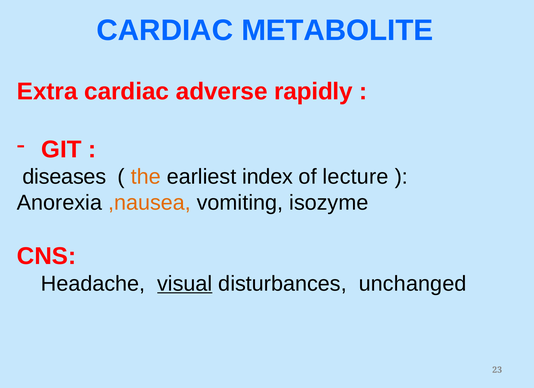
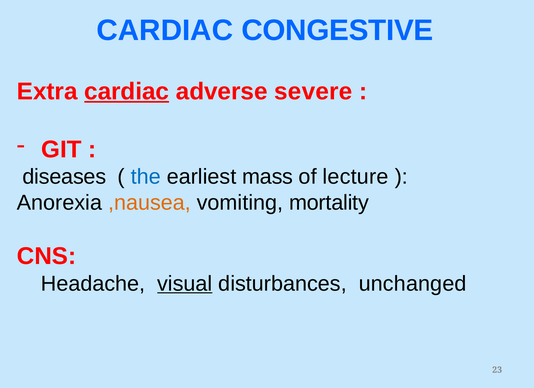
METABOLITE: METABOLITE -> CONGESTIVE
cardiac at (127, 91) underline: none -> present
rapidly: rapidly -> severe
the colour: orange -> blue
index: index -> mass
isozyme: isozyme -> mortality
